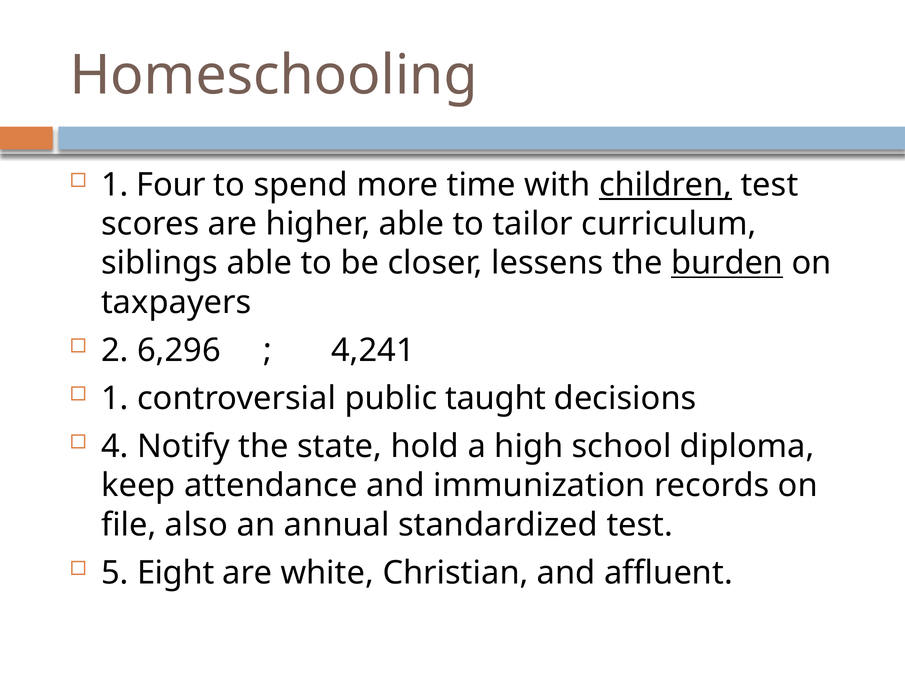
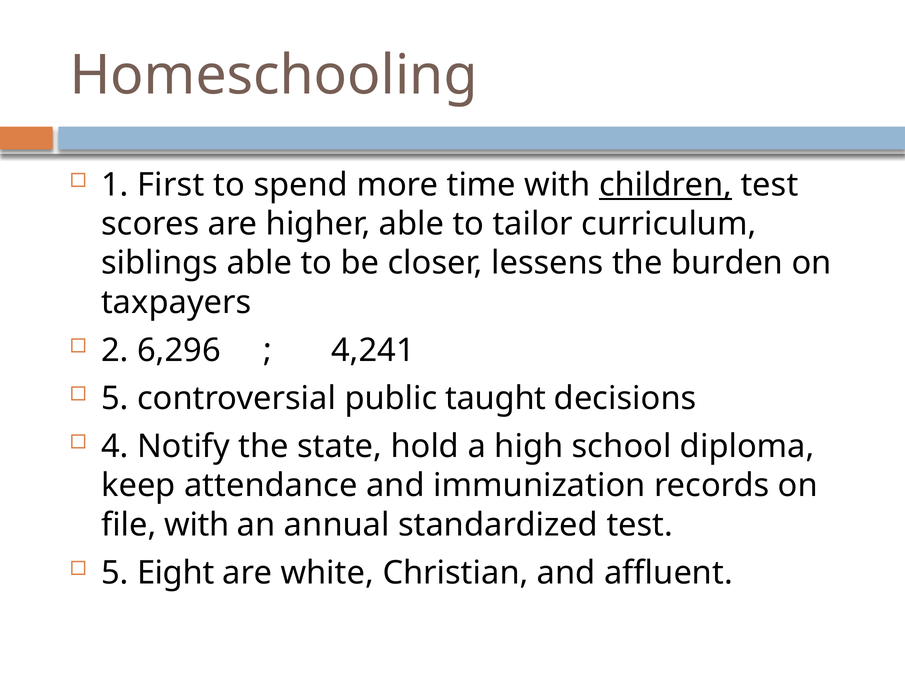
Four: Four -> First
burden underline: present -> none
1 at (115, 398): 1 -> 5
file also: also -> with
